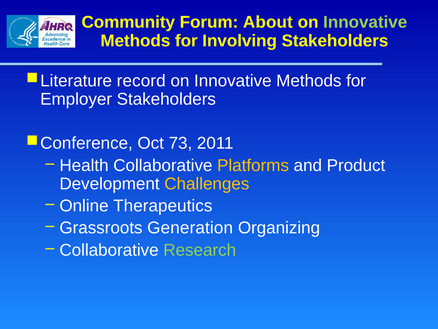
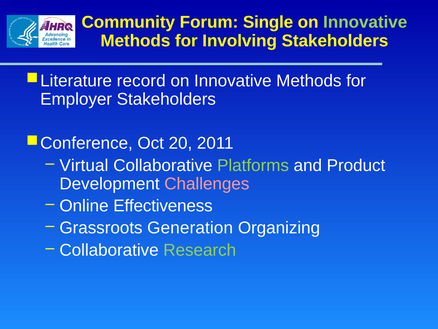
About: About -> Single
73: 73 -> 20
Health: Health -> Virtual
Platforms colour: yellow -> light green
Challenges colour: yellow -> pink
Therapeutics: Therapeutics -> Effectiveness
